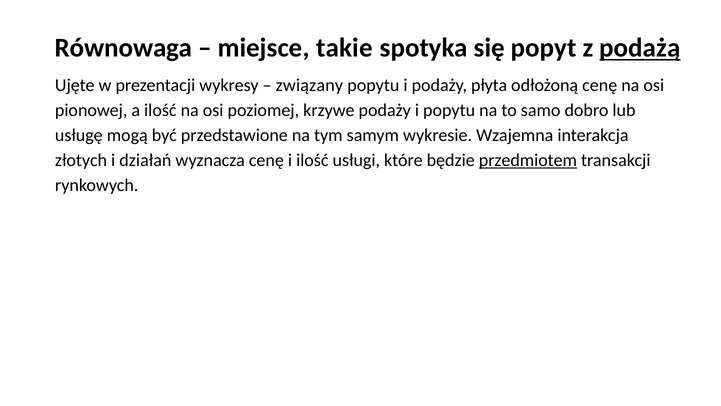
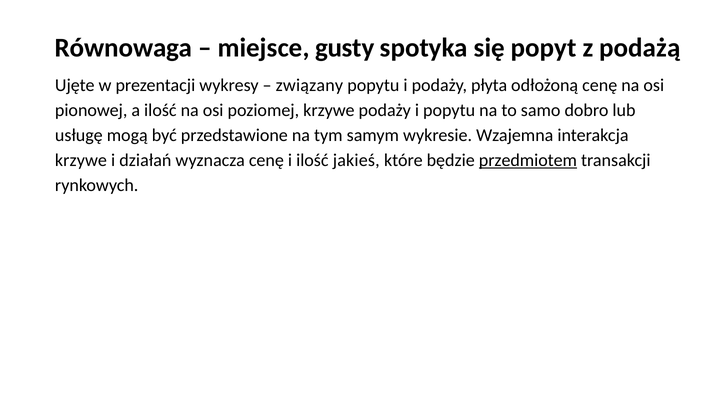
takie: takie -> gusty
podażą underline: present -> none
złotych at (81, 160): złotych -> krzywe
usługi: usługi -> jakieś
